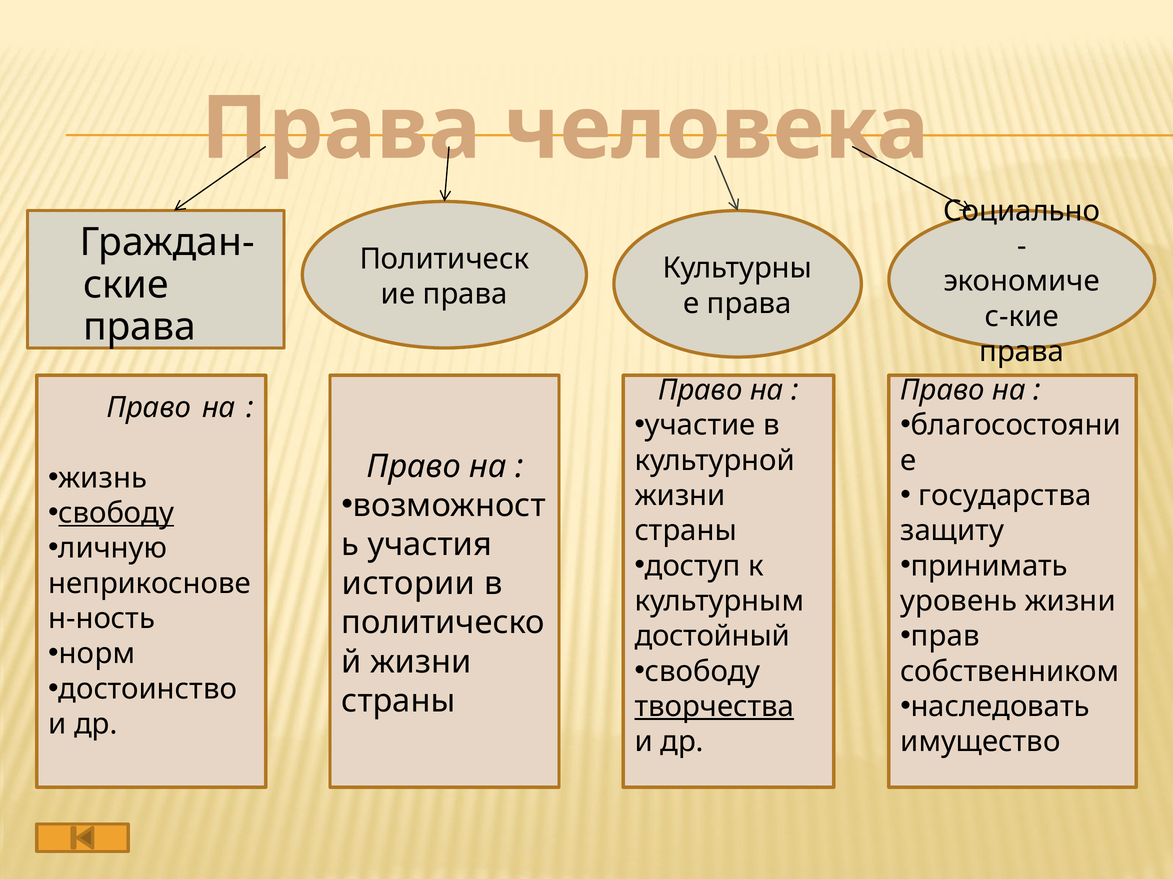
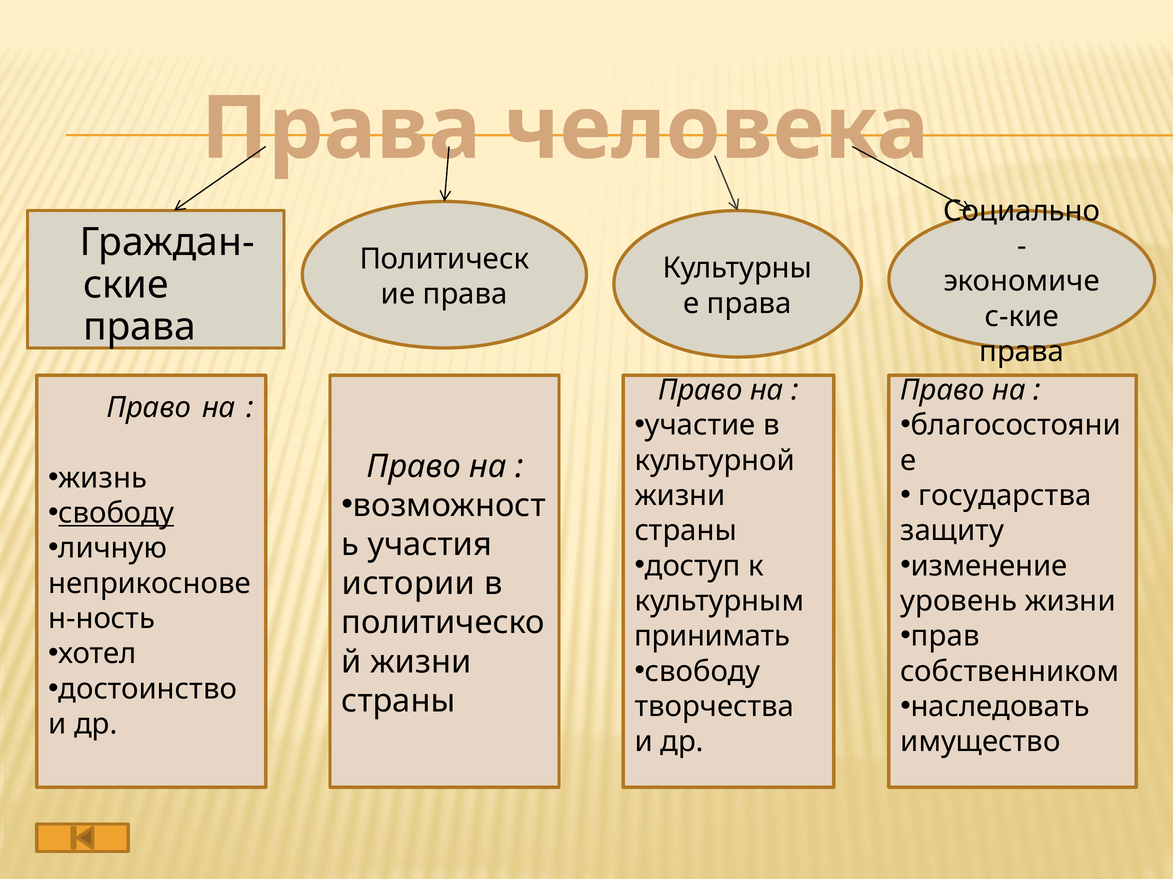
принимать: принимать -> изменение
достойный: достойный -> принимать
норм: норм -> хотел
творчества underline: present -> none
